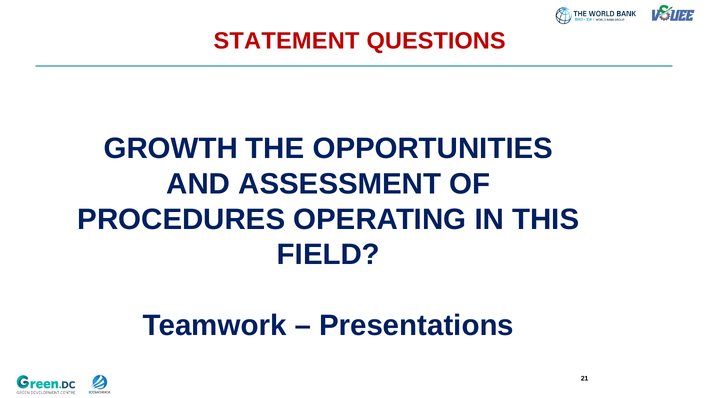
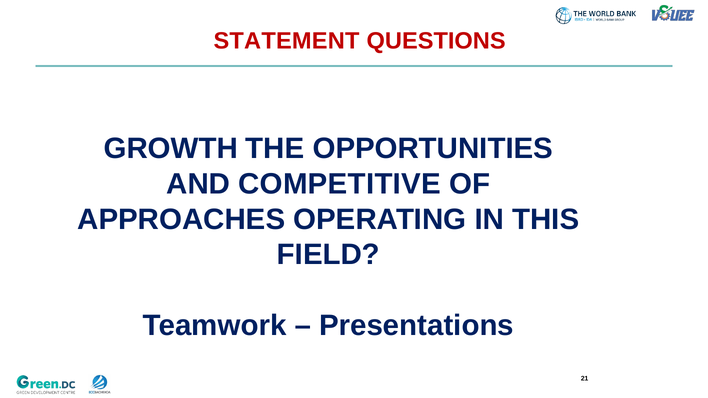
ASSESSMENT: ASSESSMENT -> COMPETITIVE
PROCEDURES: PROCEDURES -> APPROACHES
